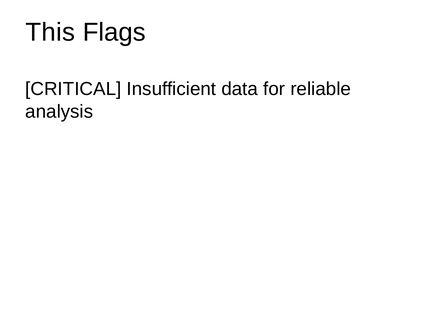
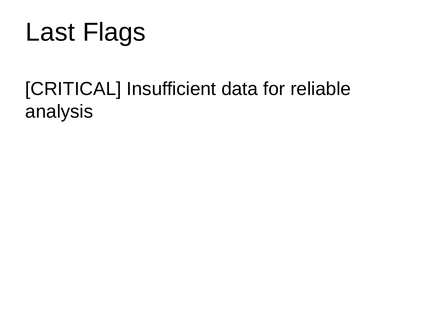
This: This -> Last
